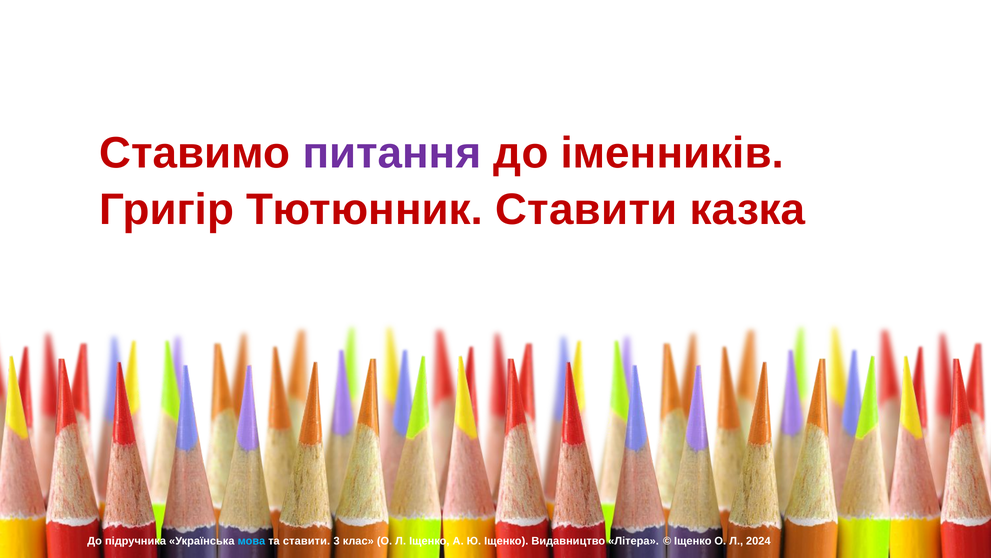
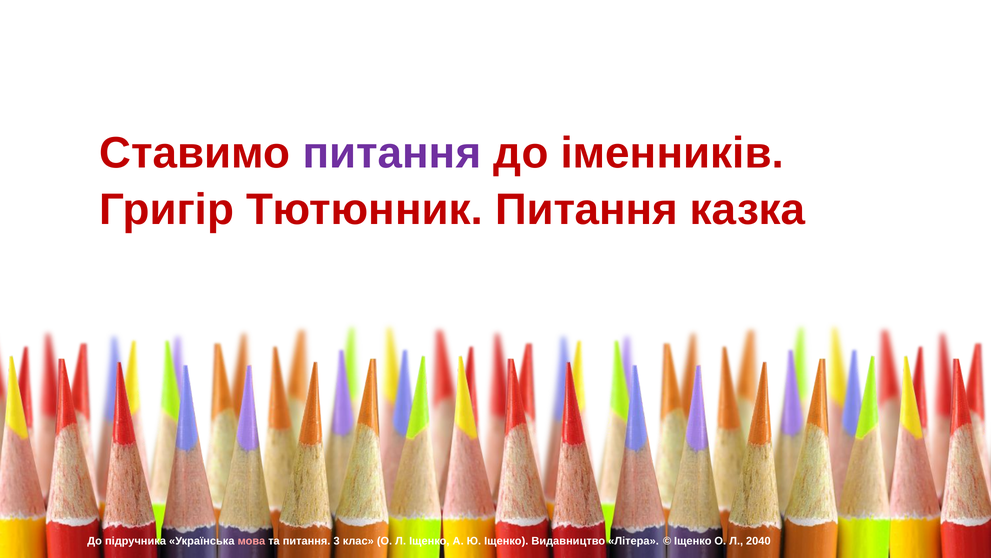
Тютюнник Ставити: Ставити -> Питання
мова colour: light blue -> pink
та ставити: ставити -> питання
2024: 2024 -> 2040
